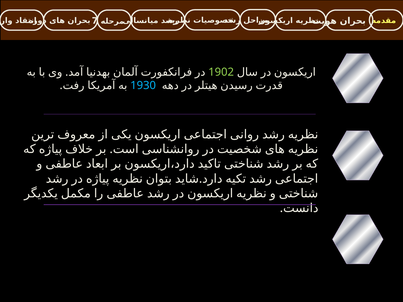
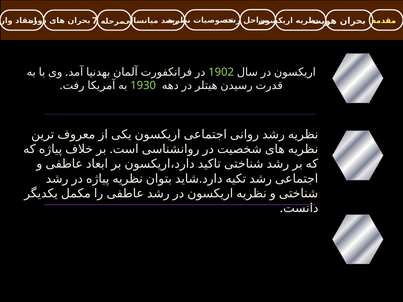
1930 colour: light blue -> light green
